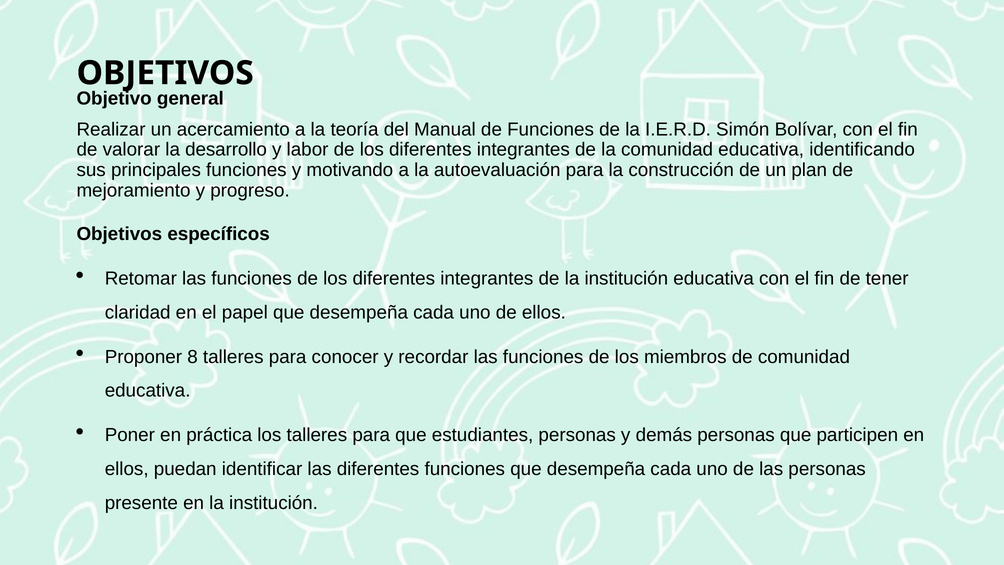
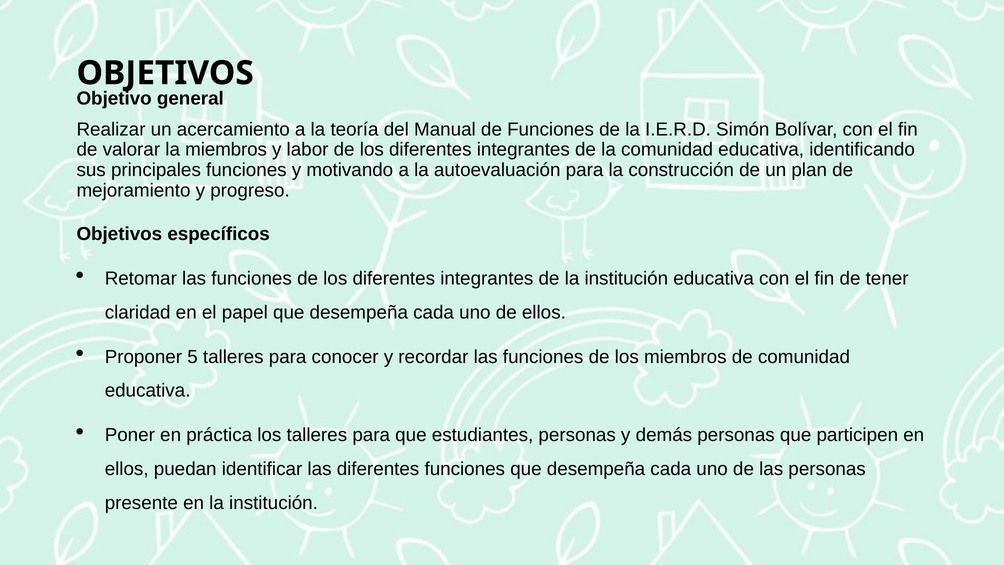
la desarrollo: desarrollo -> miembros
8: 8 -> 5
